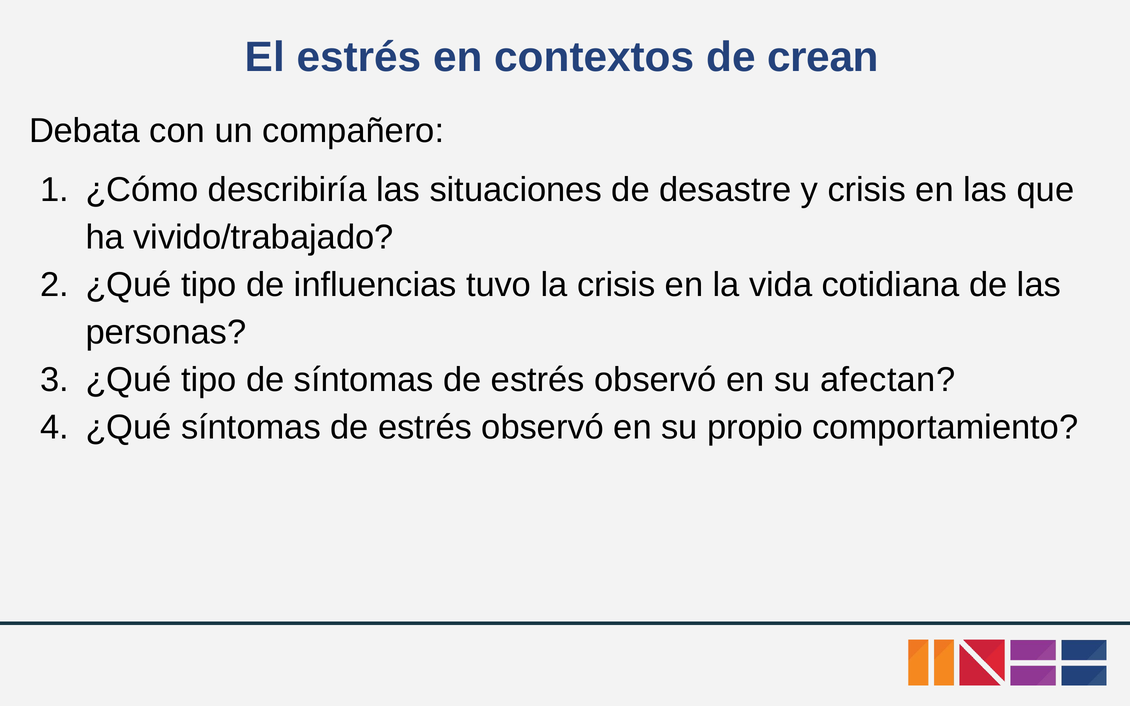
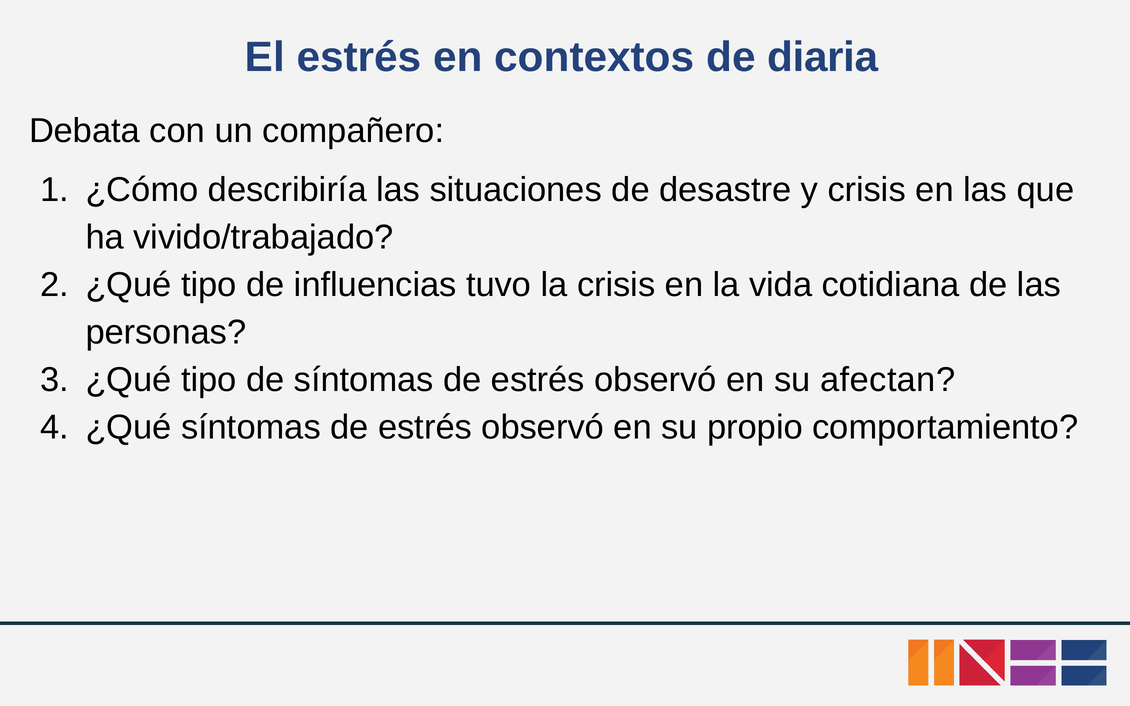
crean: crean -> diaria
